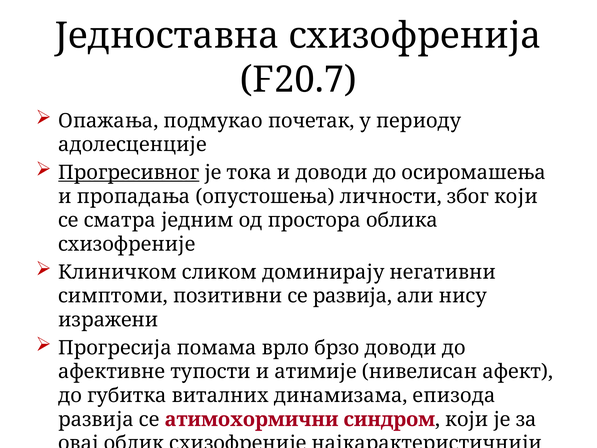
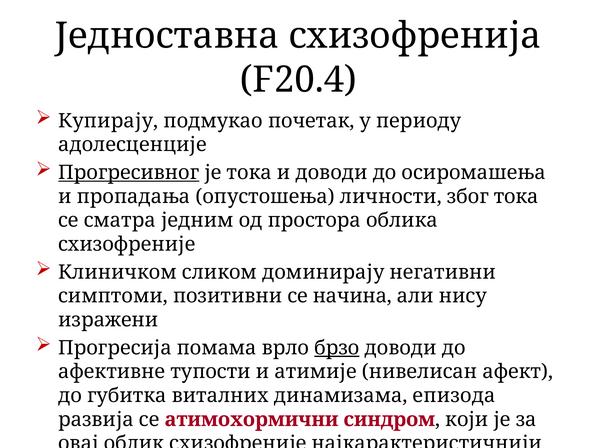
F20.7: F20.7 -> F20.4
Опажања: Опажања -> Купирају
због који: који -> тока
се развија: развија -> начина
брзо underline: none -> present
